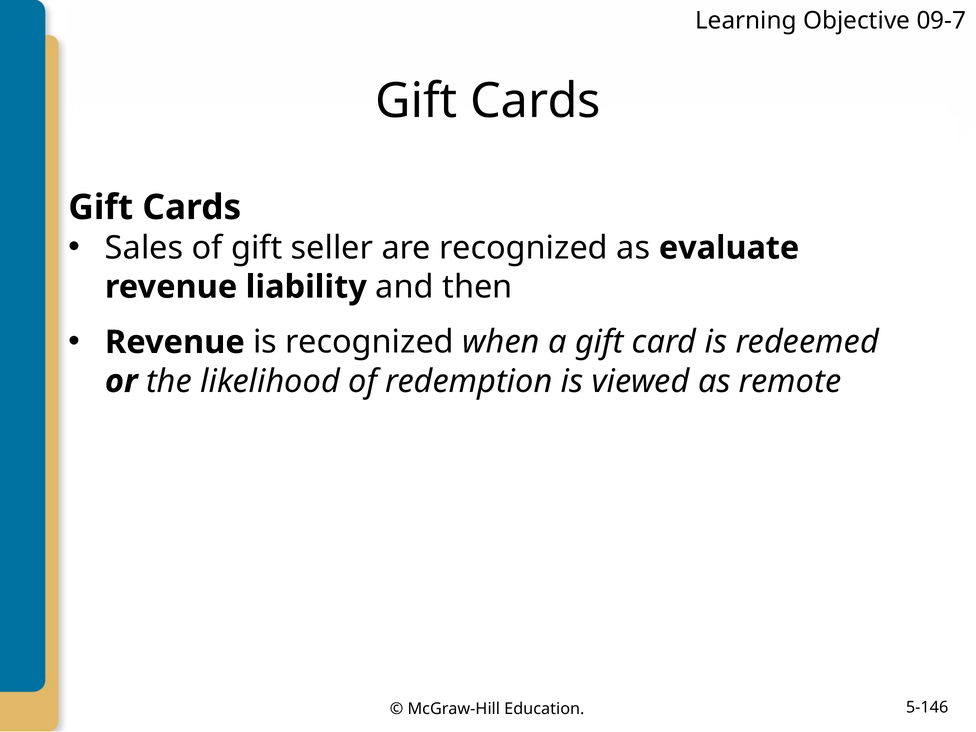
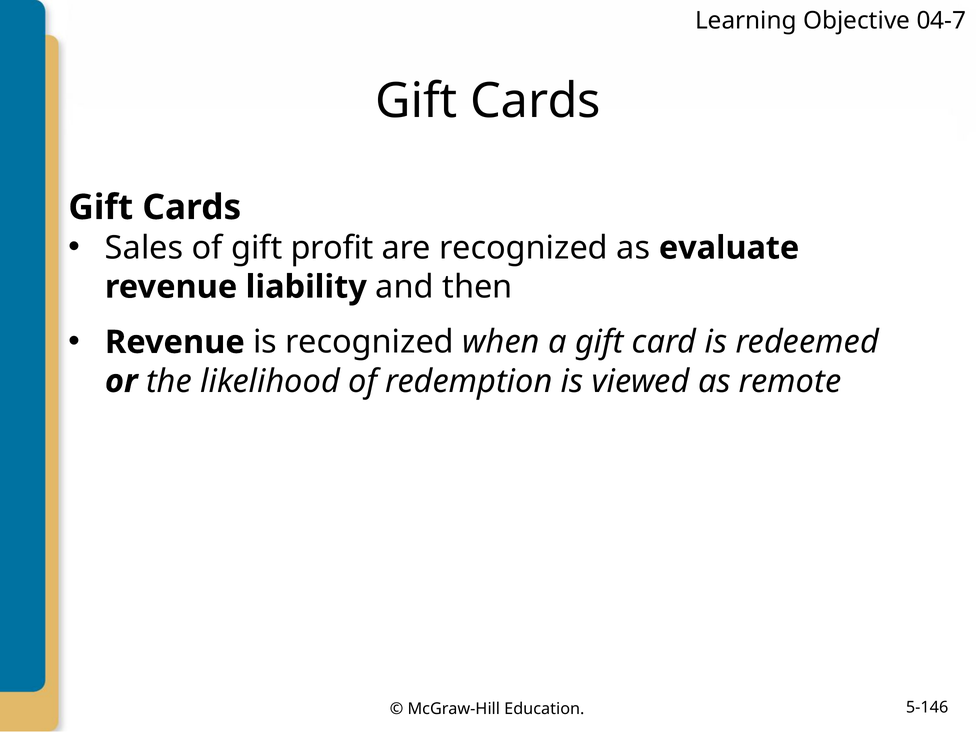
09-7: 09-7 -> 04-7
seller: seller -> profit
